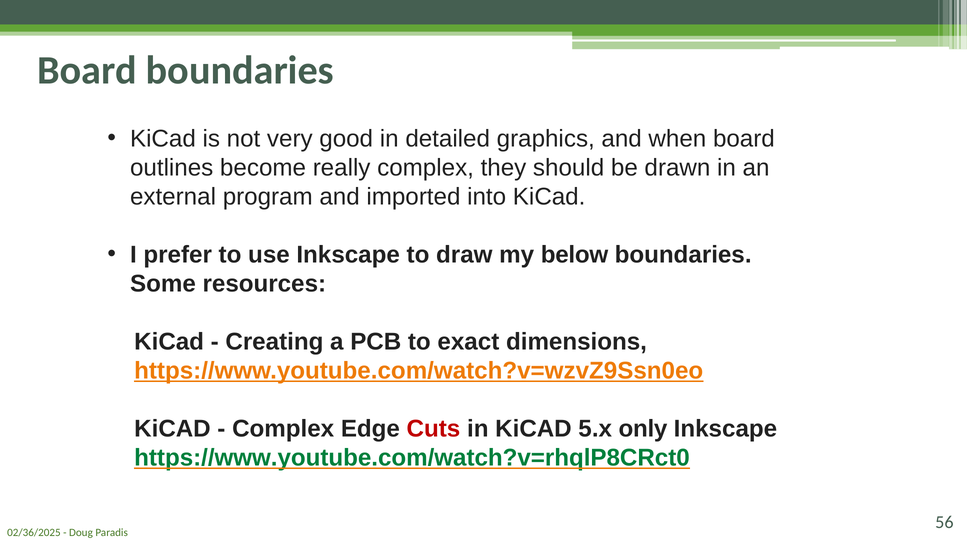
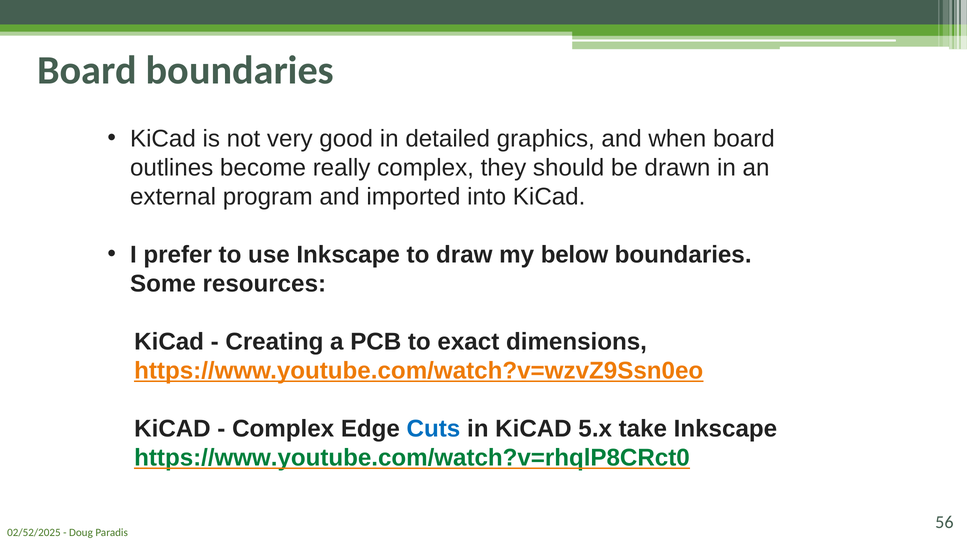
Cuts colour: red -> blue
only: only -> take
02/36/2025: 02/36/2025 -> 02/52/2025
